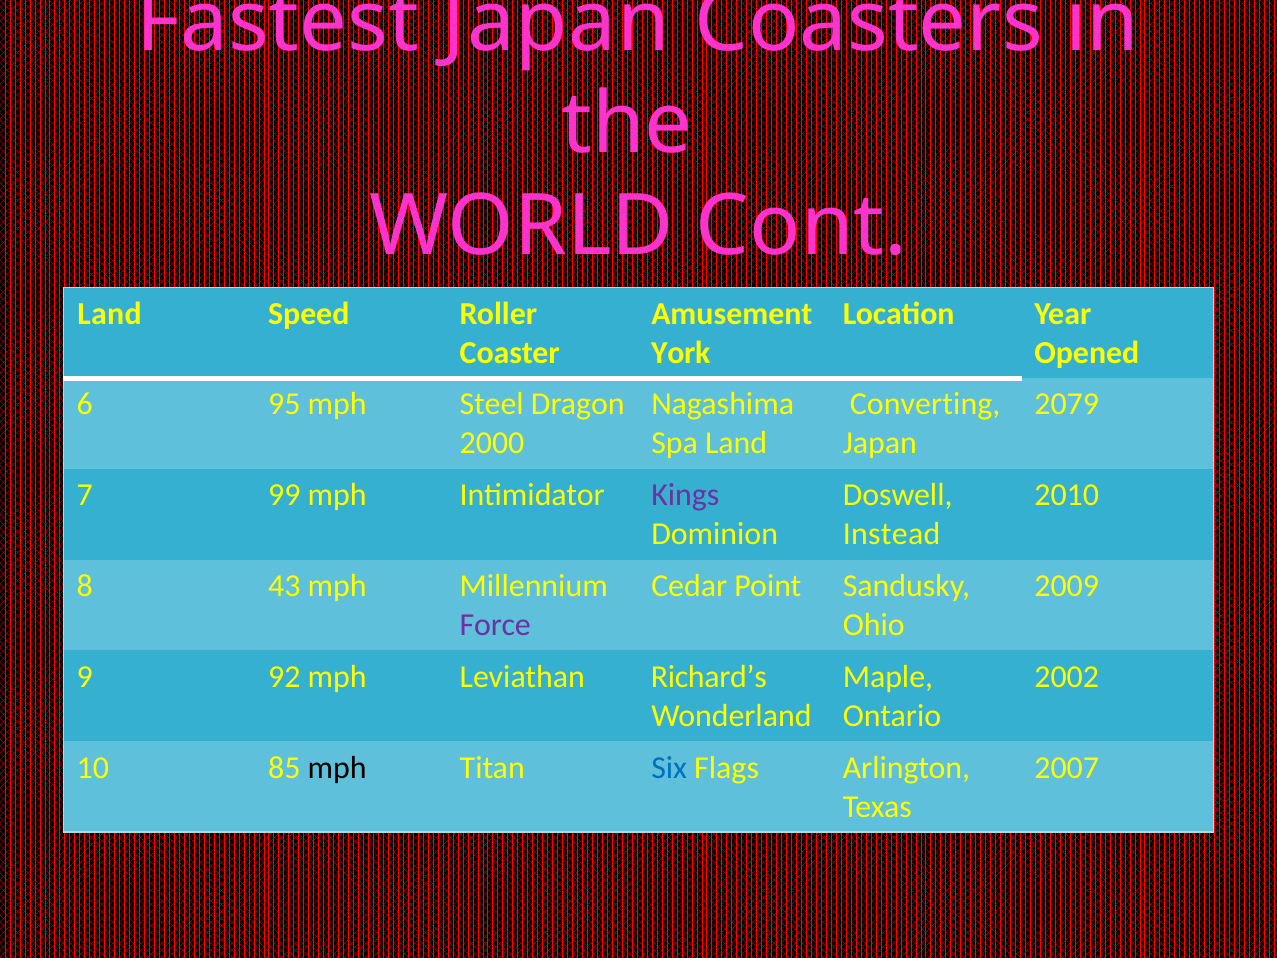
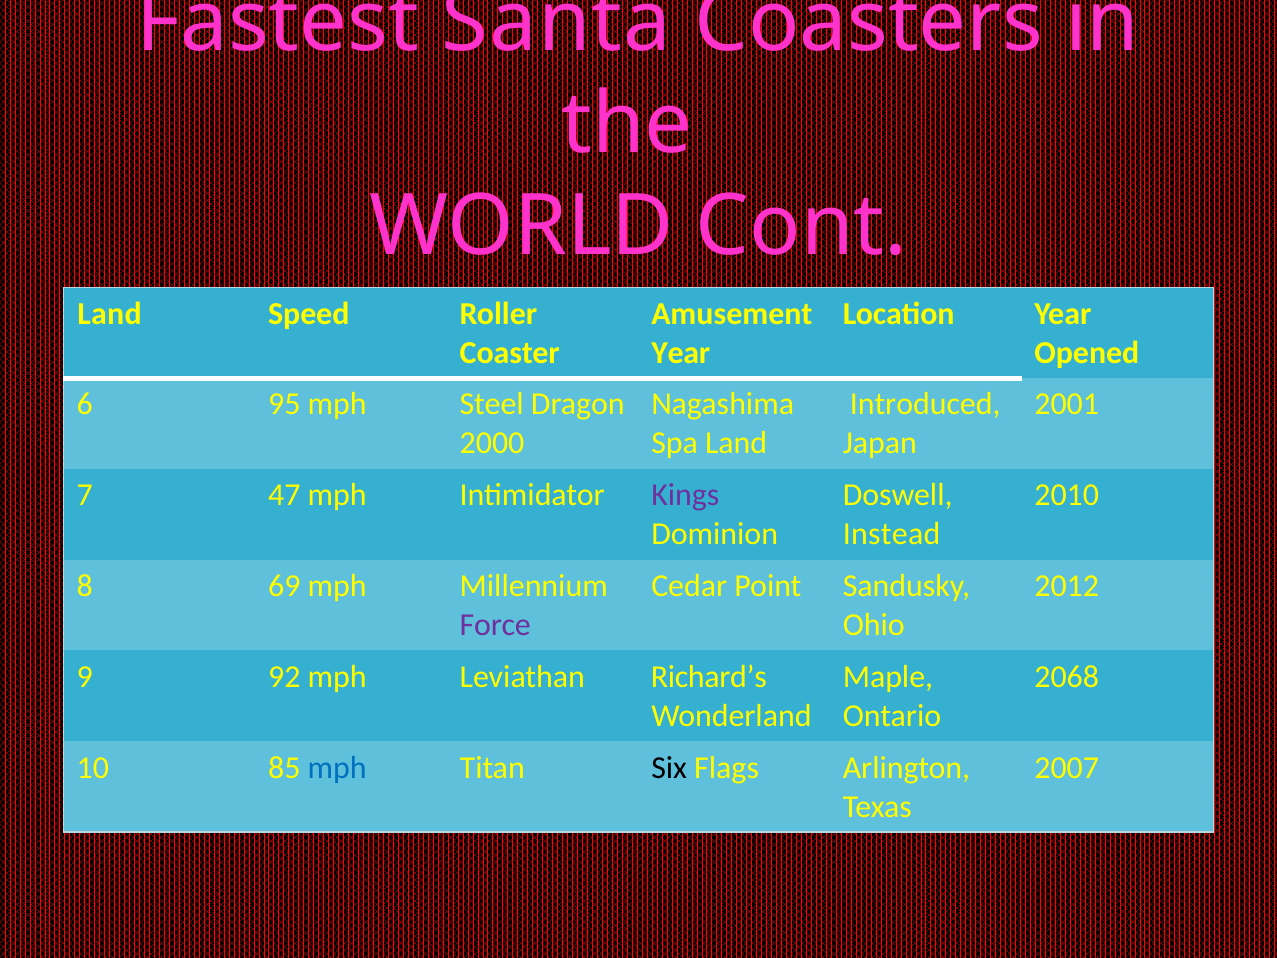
Fastest Japan: Japan -> Santa
York at (681, 353): York -> Year
Converting: Converting -> Introduced
2079: 2079 -> 2001
99: 99 -> 47
43: 43 -> 69
2009: 2009 -> 2012
2002: 2002 -> 2068
mph at (337, 767) colour: black -> blue
Six colour: blue -> black
